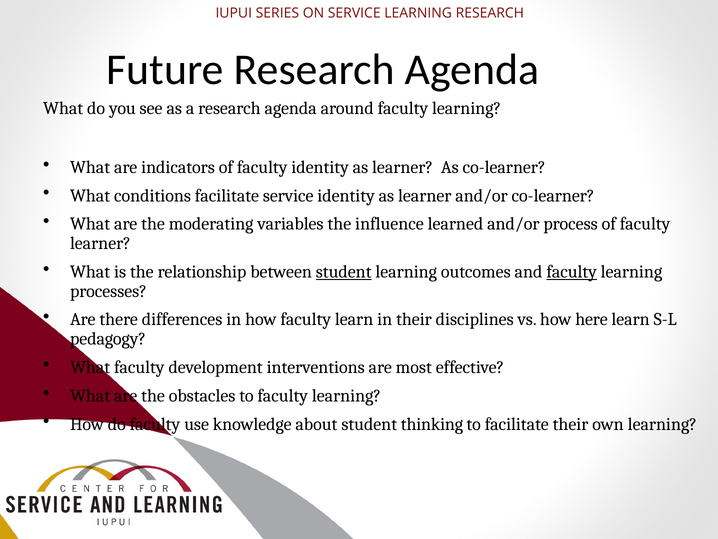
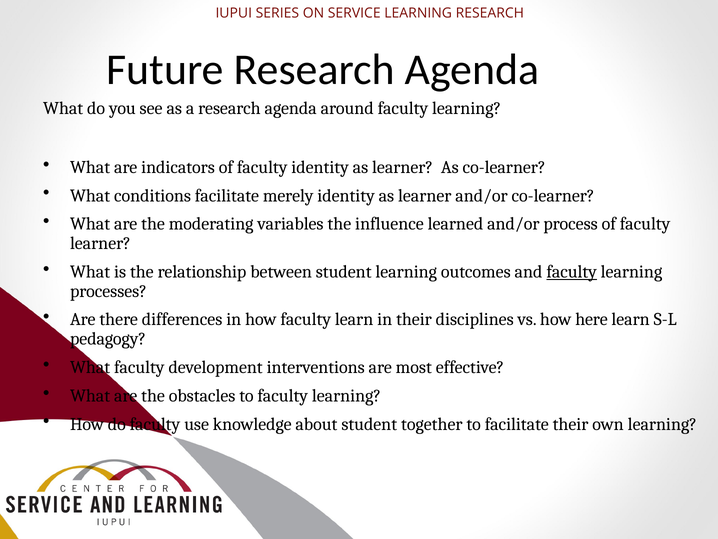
facilitate service: service -> merely
student at (344, 272) underline: present -> none
thinking: thinking -> together
